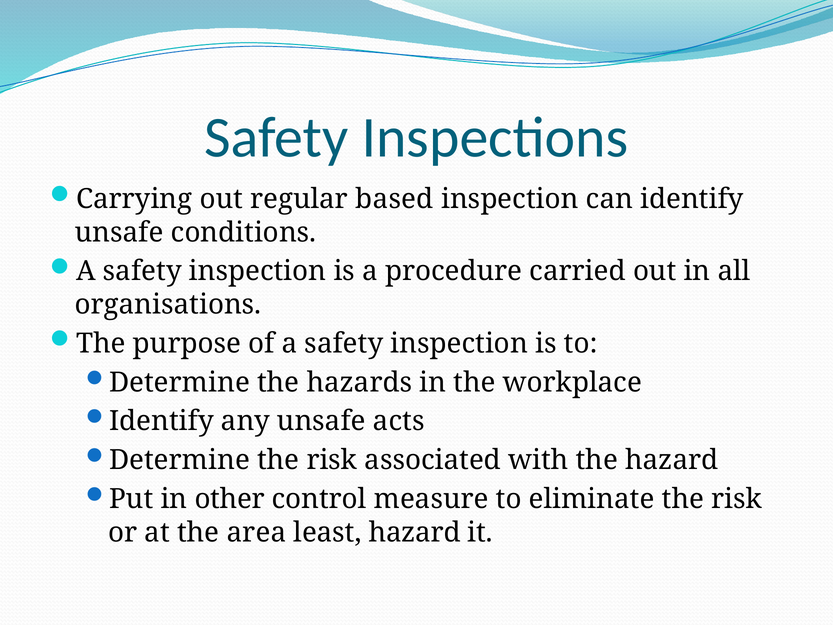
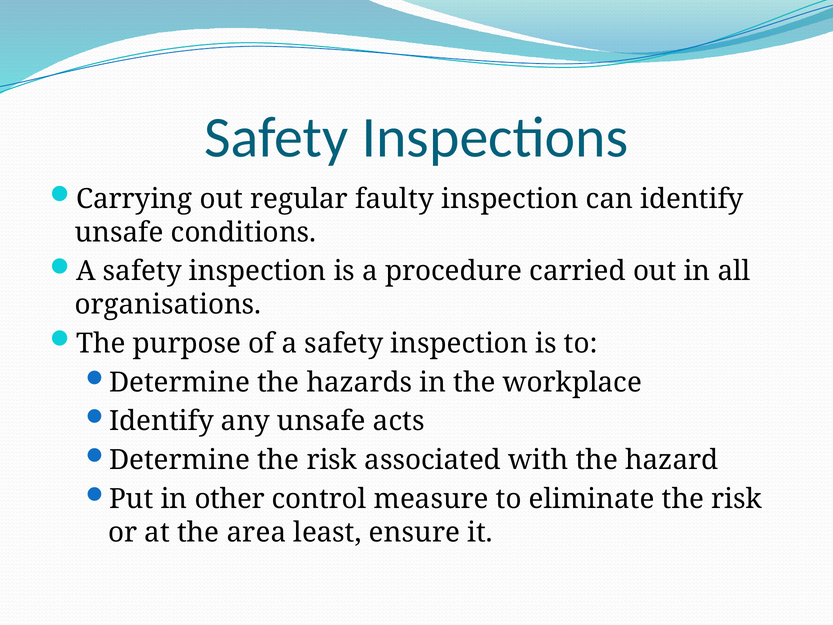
based: based -> faulty
least hazard: hazard -> ensure
